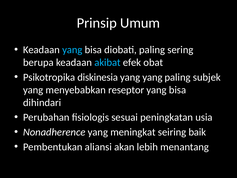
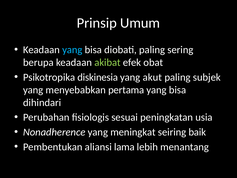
akibat colour: light blue -> light green
yang yang: yang -> akut
reseptor: reseptor -> pertama
akan: akan -> lama
